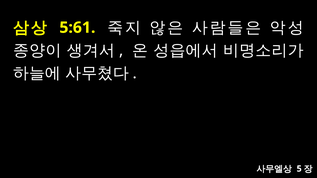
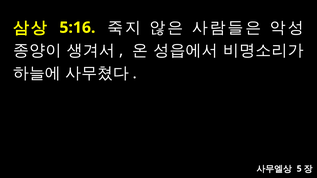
5:61: 5:61 -> 5:16
